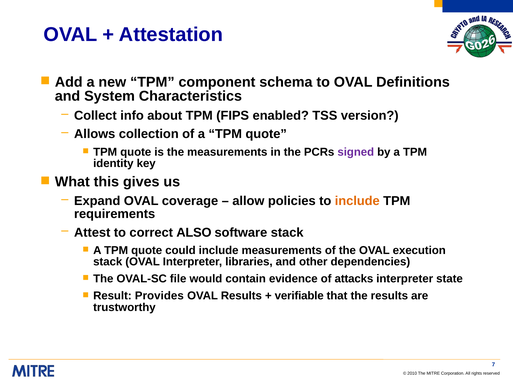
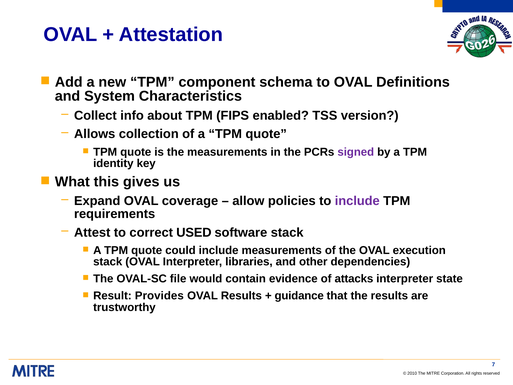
include at (357, 201) colour: orange -> purple
ALSO: ALSO -> USED
verifiable: verifiable -> guidance
